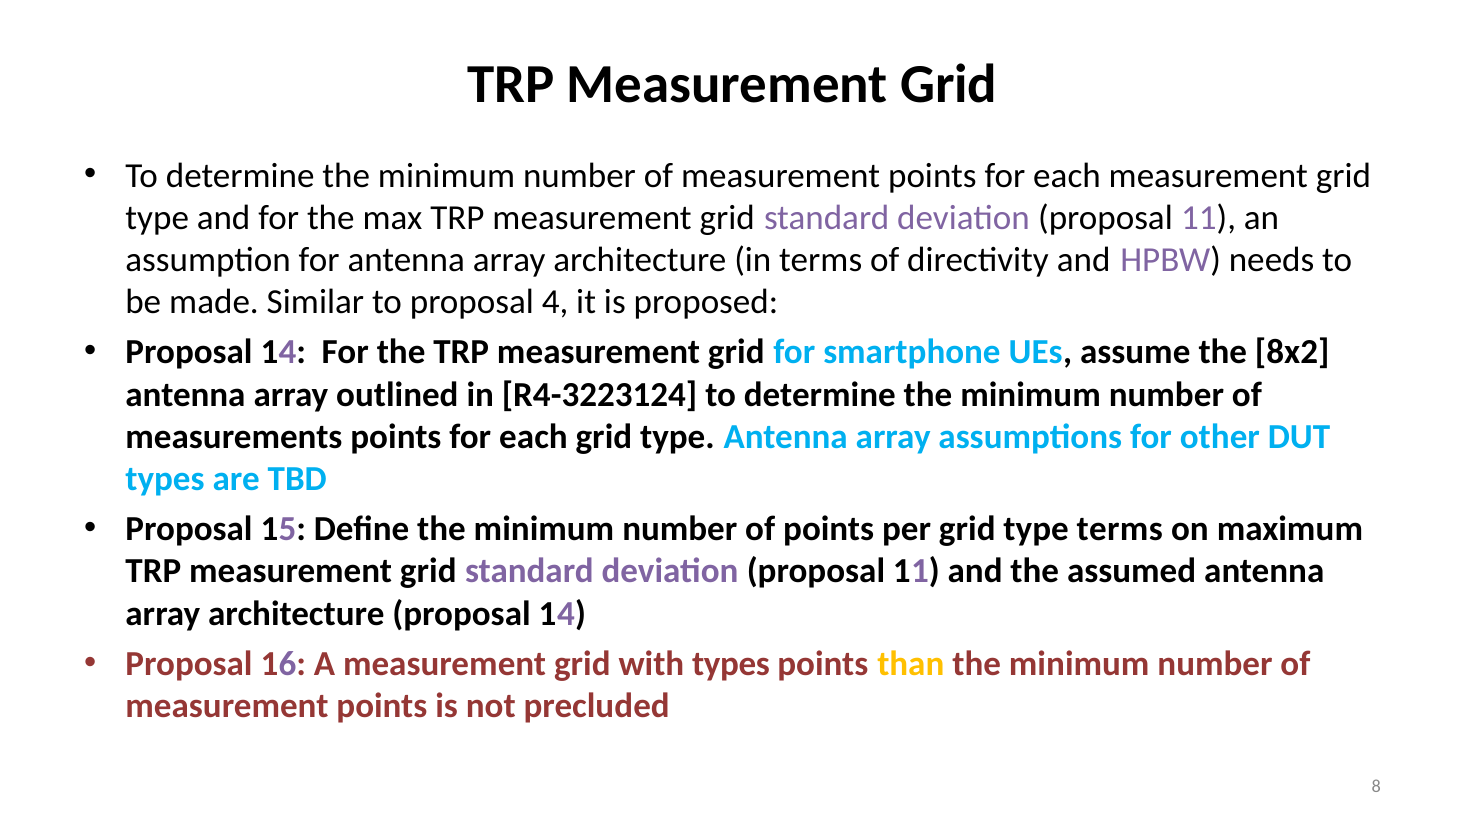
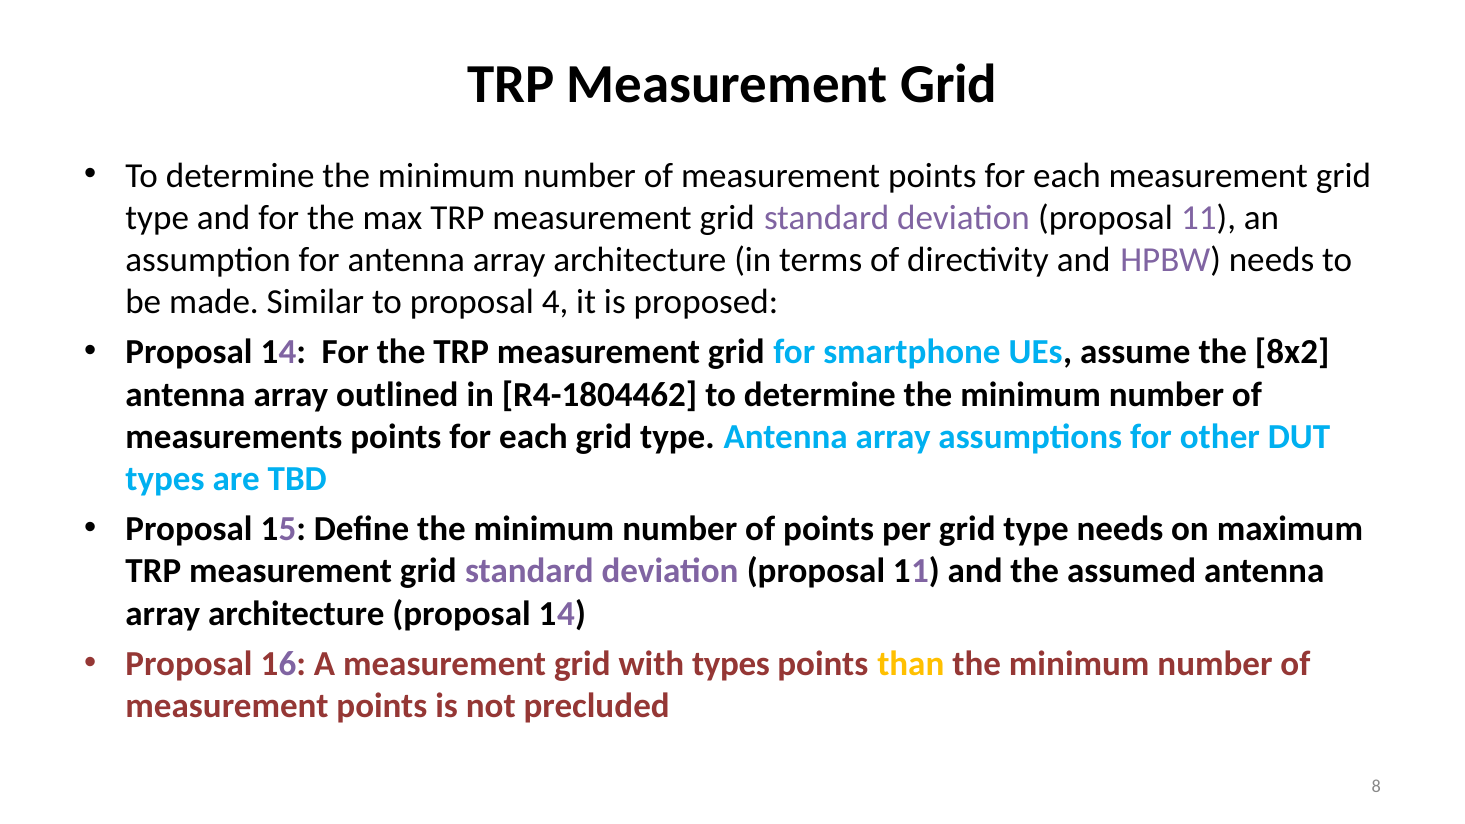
R4-3223124: R4-3223124 -> R4-1804462
type terms: terms -> needs
